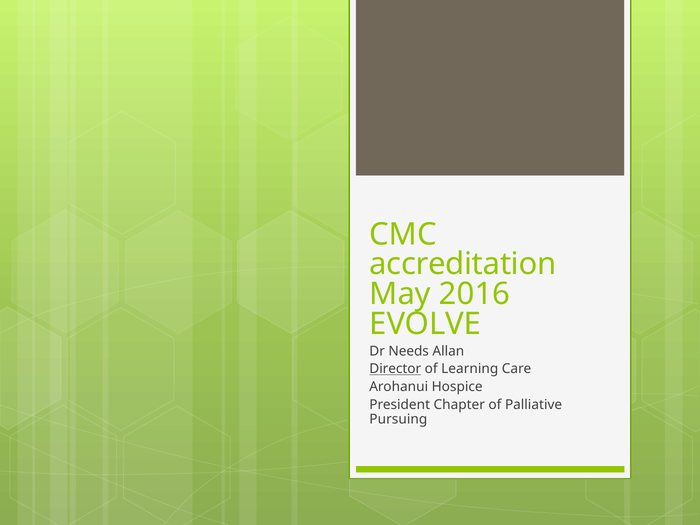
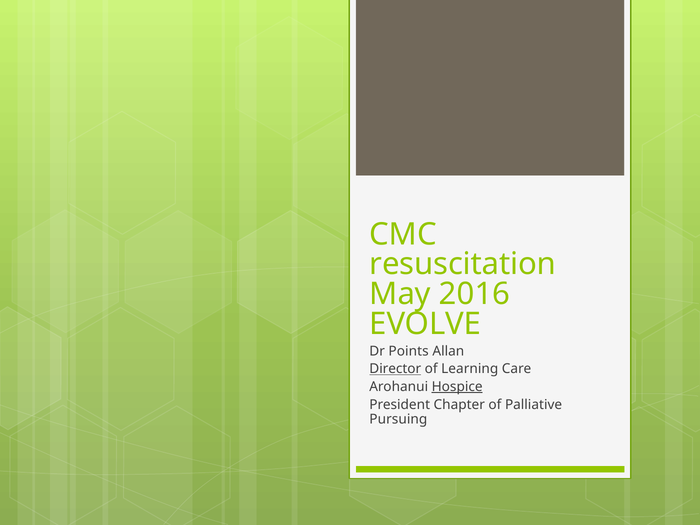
accreditation: accreditation -> resuscitation
Needs: Needs -> Points
Hospice underline: none -> present
